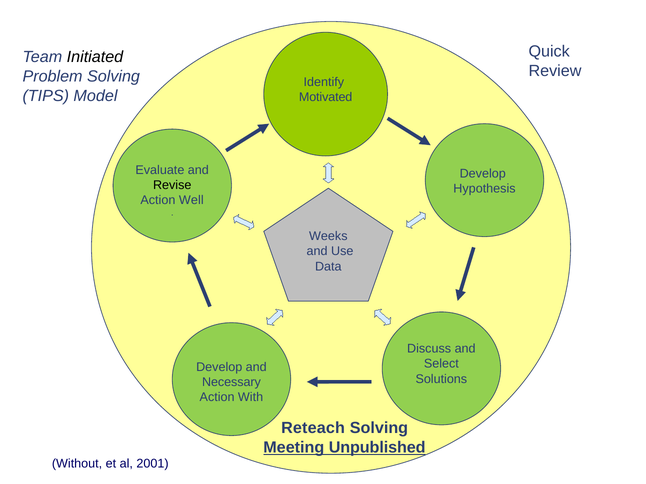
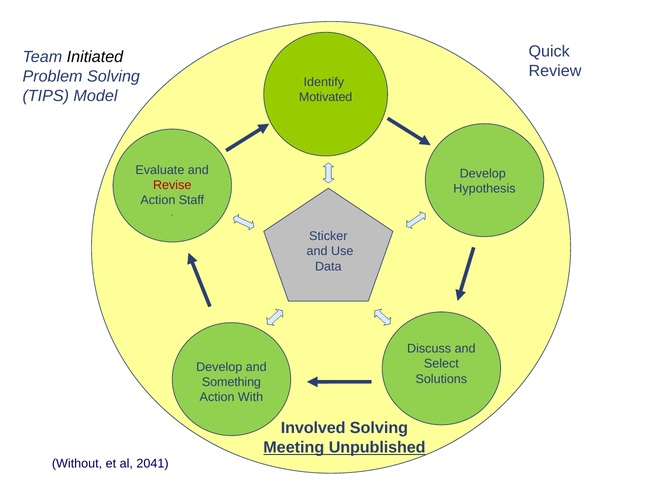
Revise colour: black -> red
Well: Well -> Staff
Weeks: Weeks -> Sticker
Necessary: Necessary -> Something
Reteach: Reteach -> Involved
2001: 2001 -> 2041
